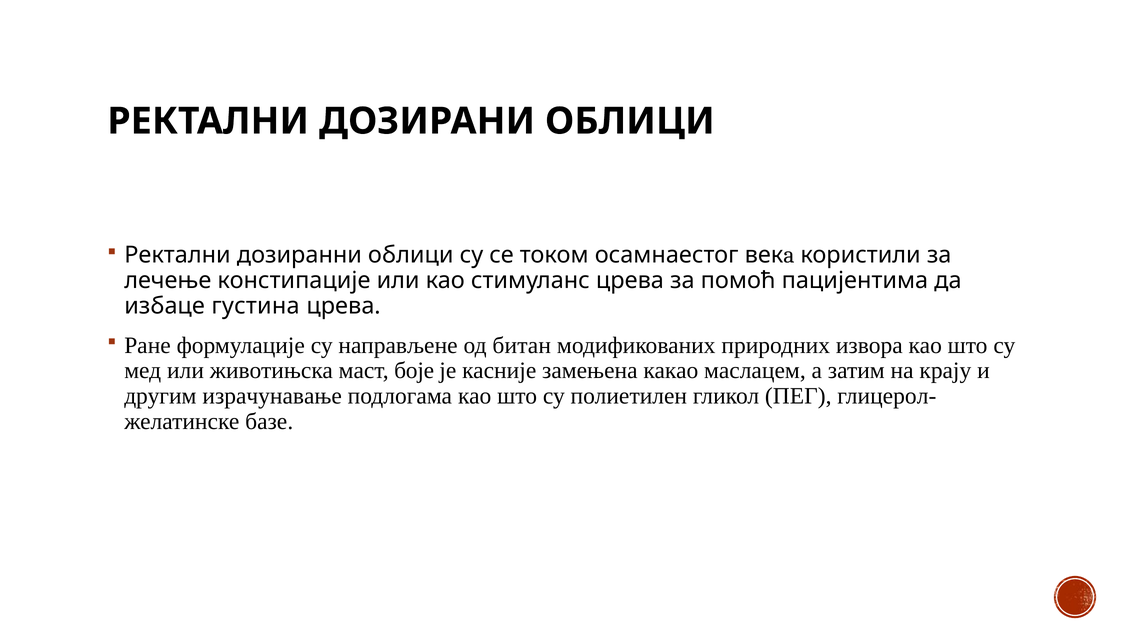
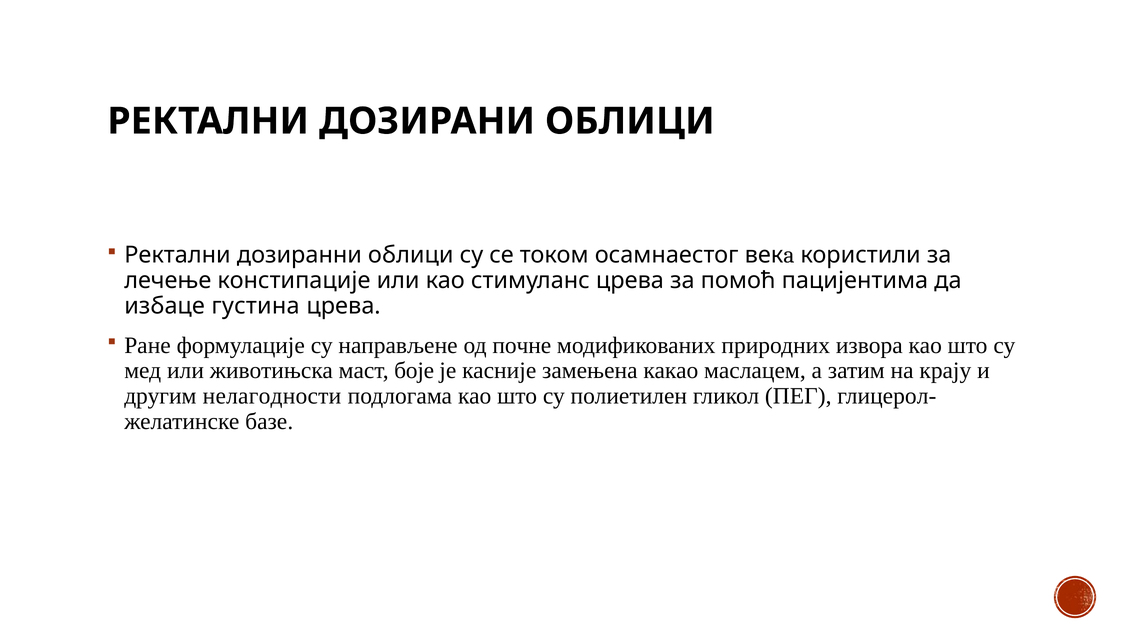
битан: битан -> почне
израчунавање: израчунавање -> нелагодности
